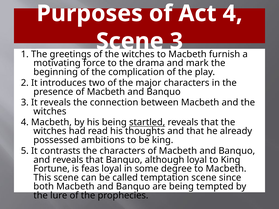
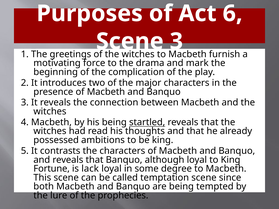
Act 4: 4 -> 6
feas: feas -> lack
